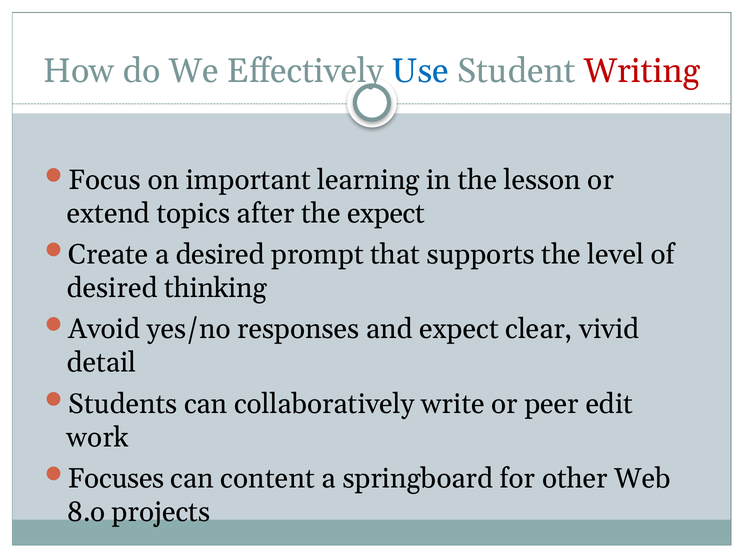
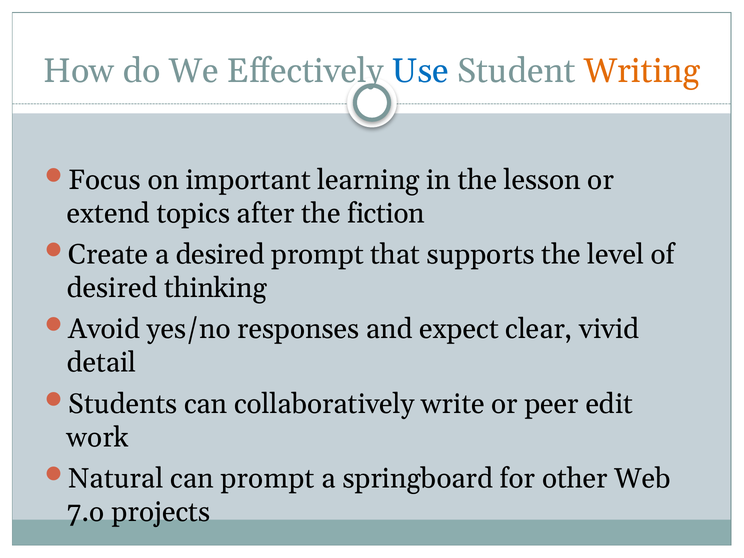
Writing colour: red -> orange
the expect: expect -> fiction
Focuses: Focuses -> Natural
can content: content -> prompt
8.o: 8.o -> 7.o
